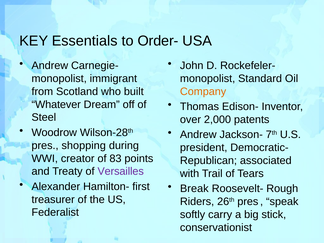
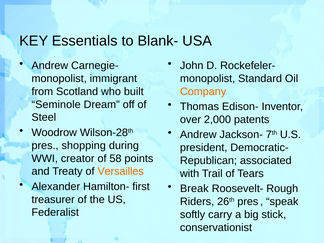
Order-: Order- -> Blank-
Whatever: Whatever -> Seminole
83: 83 -> 58
Versailles colour: purple -> orange
